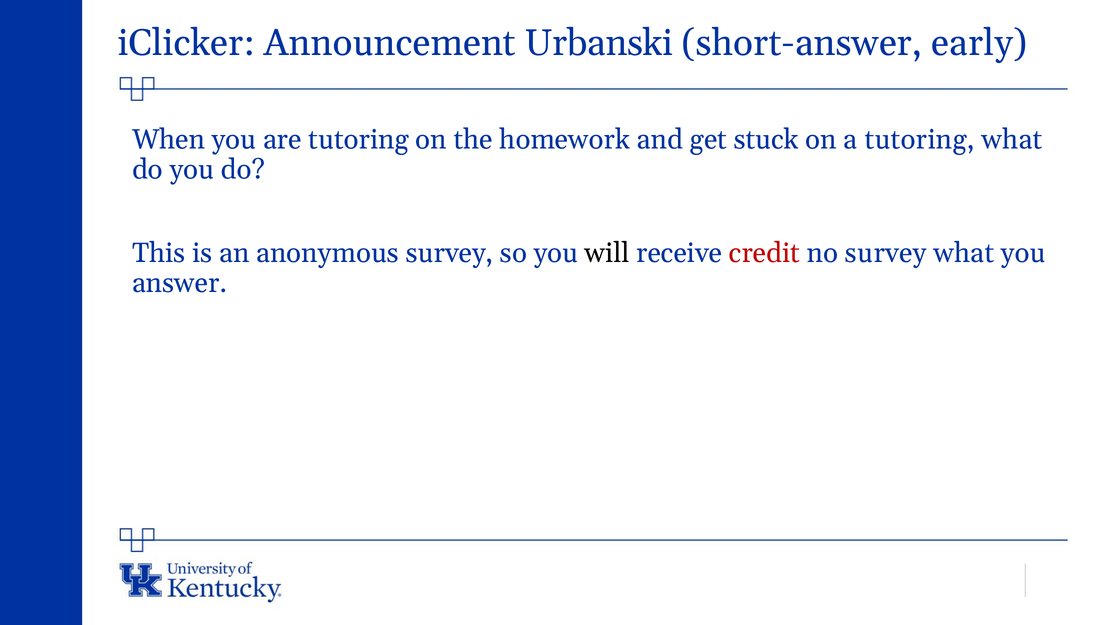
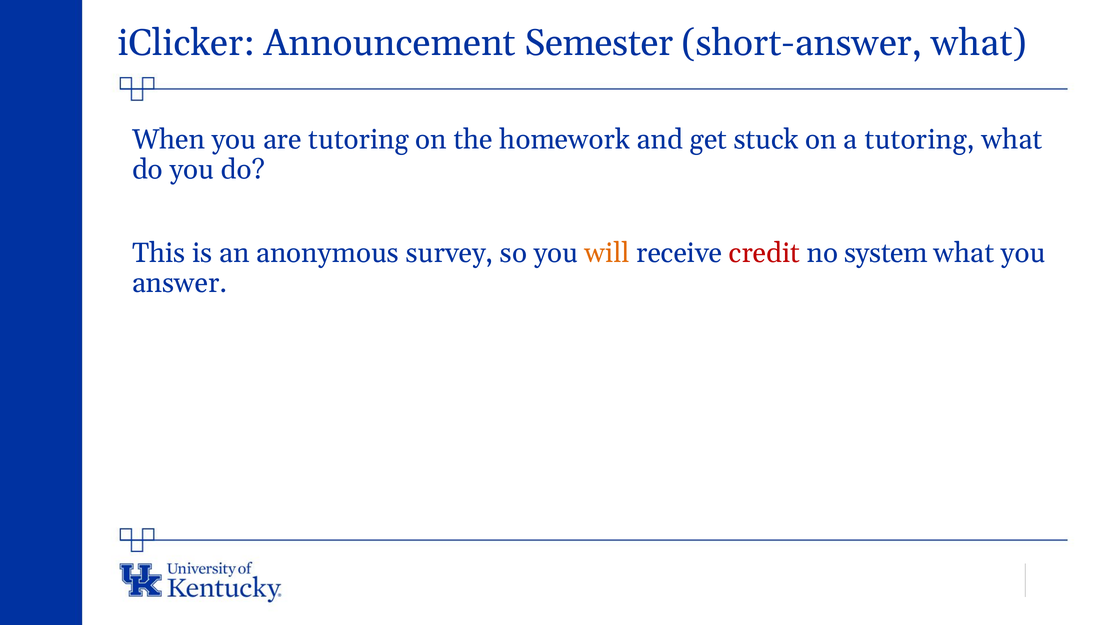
Urbanski: Urbanski -> Semester
short-answer early: early -> what
will colour: black -> orange
no survey: survey -> system
